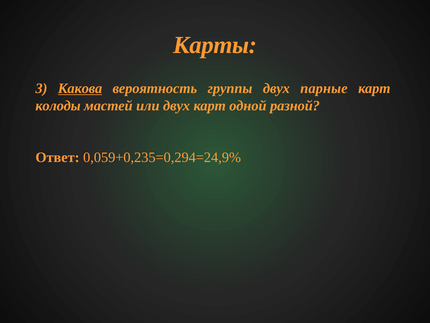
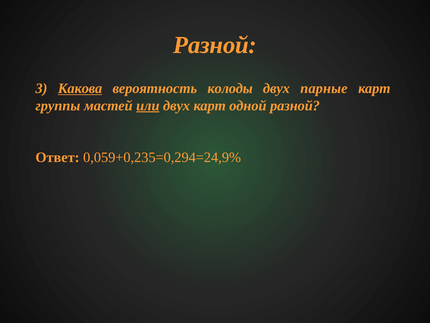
Карты at (215, 45): Карты -> Разной
группы: группы -> колоды
колоды: колоды -> группы
или underline: none -> present
